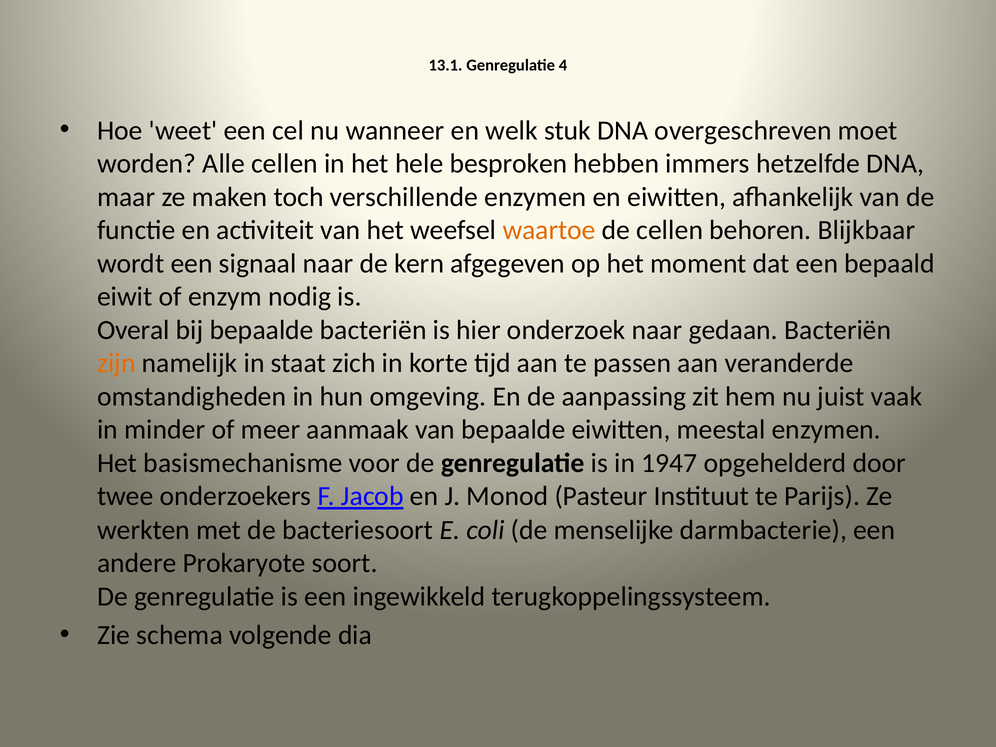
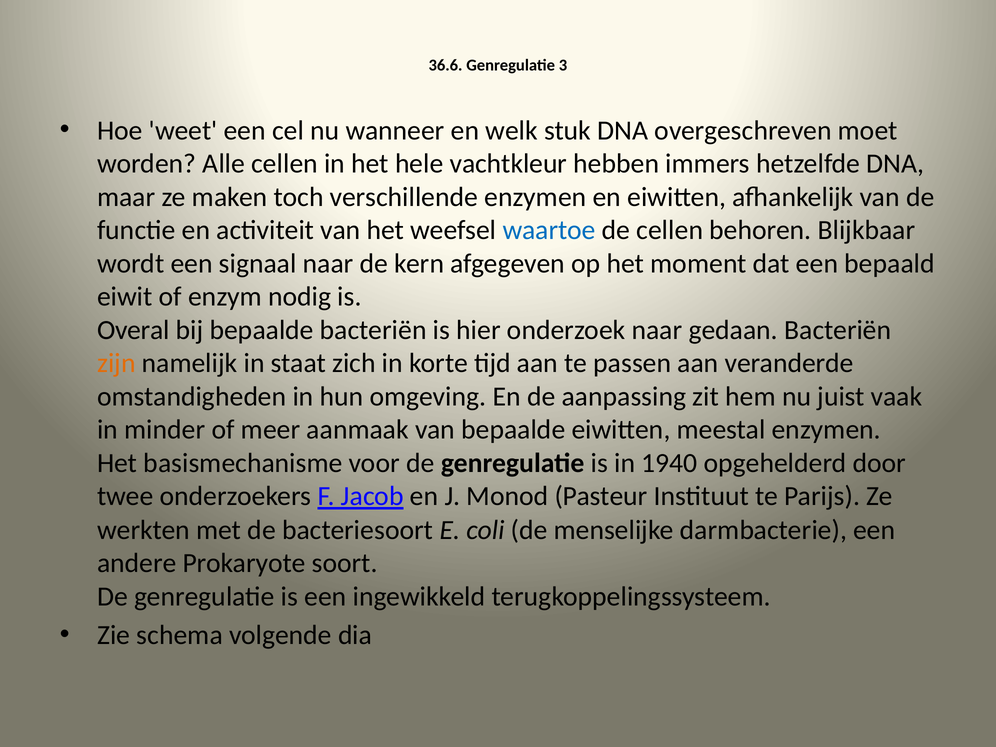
13.1: 13.1 -> 36.6
4: 4 -> 3
besproken: besproken -> vachtkleur
waartoe colour: orange -> blue
1947: 1947 -> 1940
